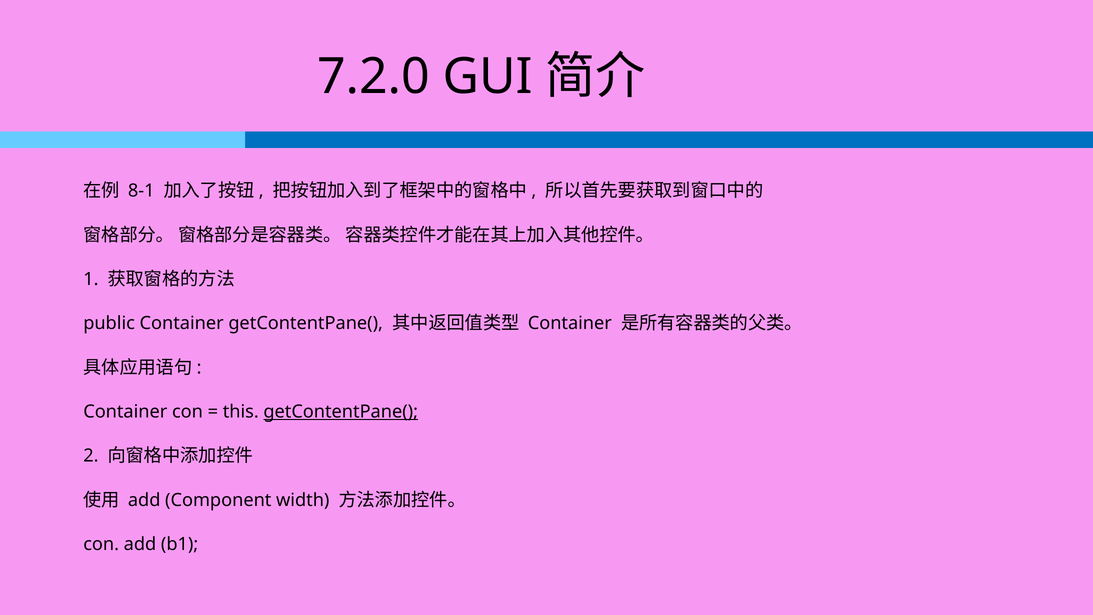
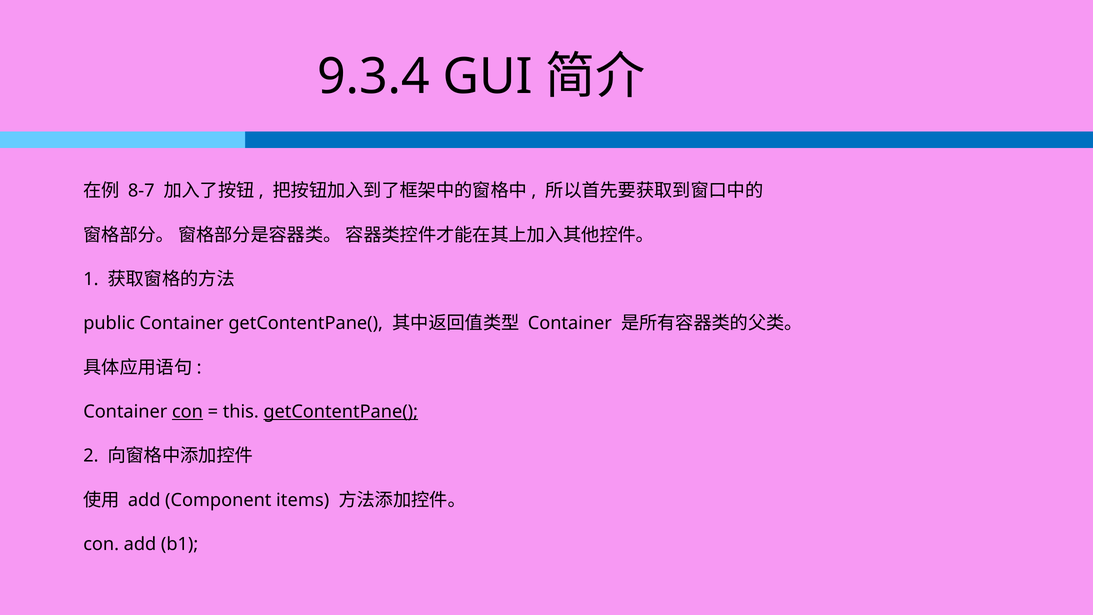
7.2.0: 7.2.0 -> 9.3.4
8-1: 8-1 -> 8-7
con at (188, 412) underline: none -> present
width: width -> items
